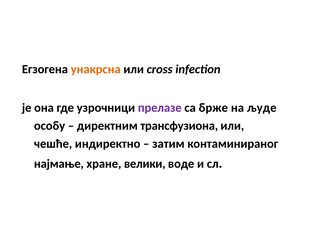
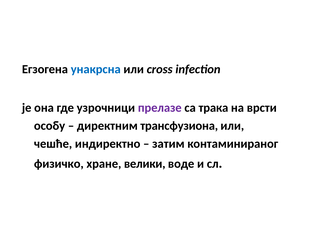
унакрсна colour: orange -> blue
брже: брже -> трака
људе: људе -> врсти
најмање: најмање -> физичко
